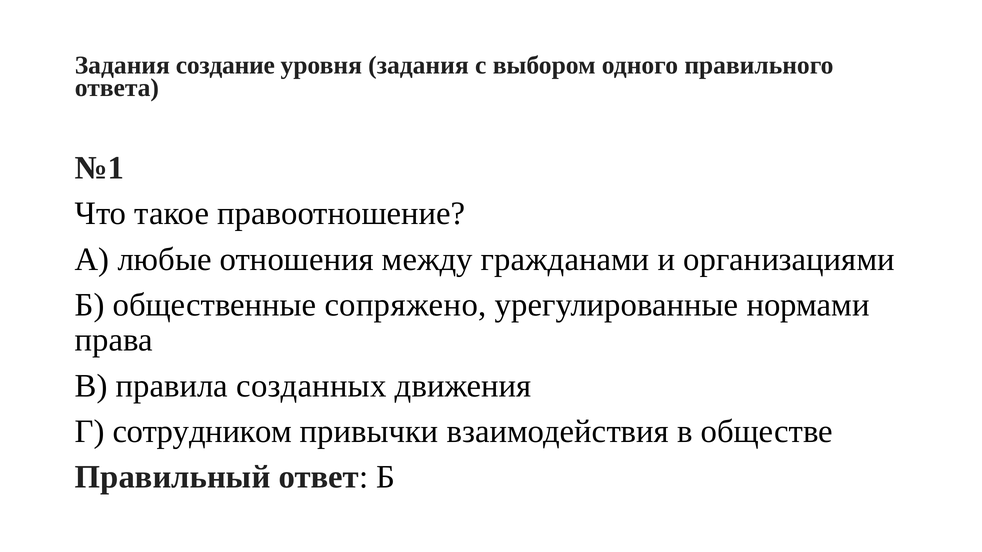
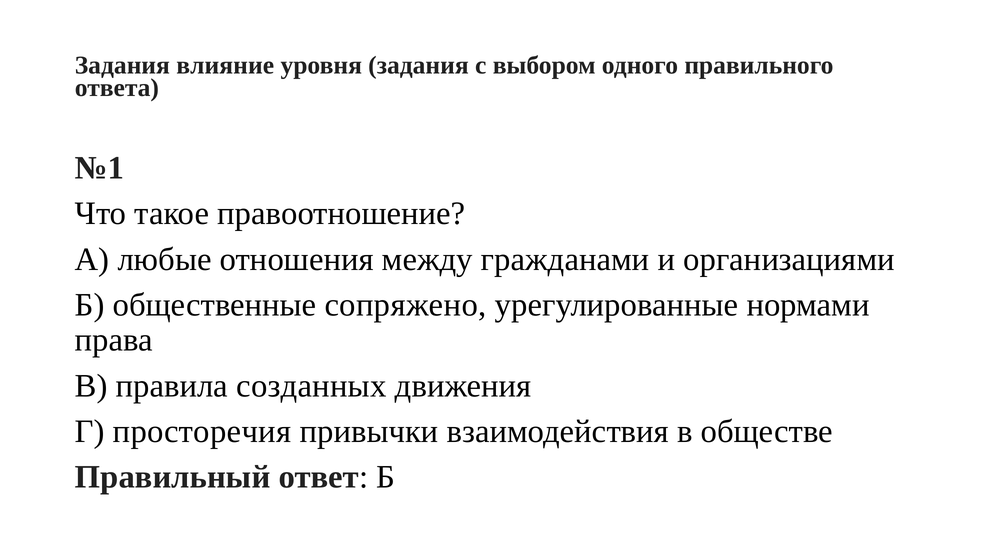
создание: создание -> влияние
сотрудником: сотрудником -> просторечия
